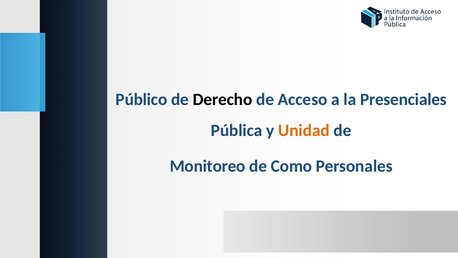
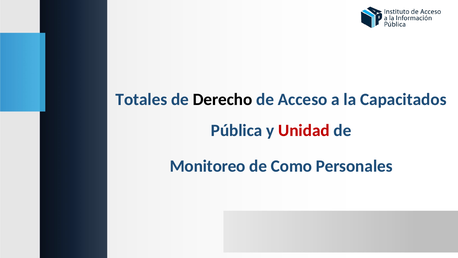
Público: Público -> Totales
Presenciales: Presenciales -> Capacitados
Unidad colour: orange -> red
